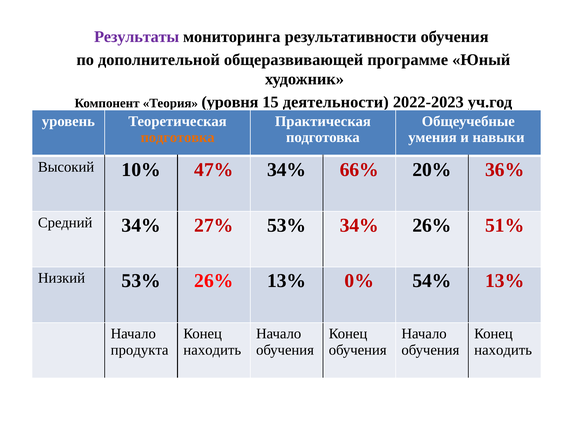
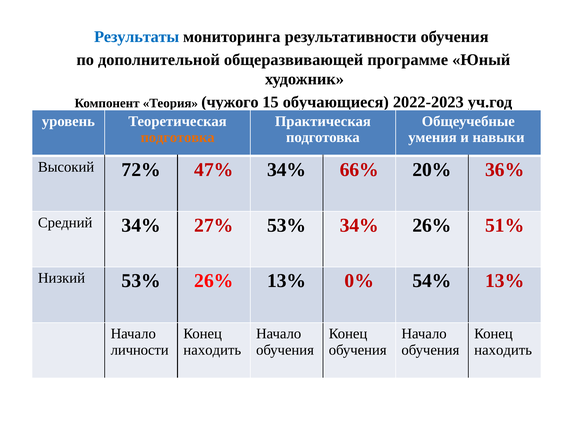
Результаты colour: purple -> blue
уровня: уровня -> чужого
деятельности: деятельности -> обучающиеся
10%: 10% -> 72%
продукта: продукта -> личности
